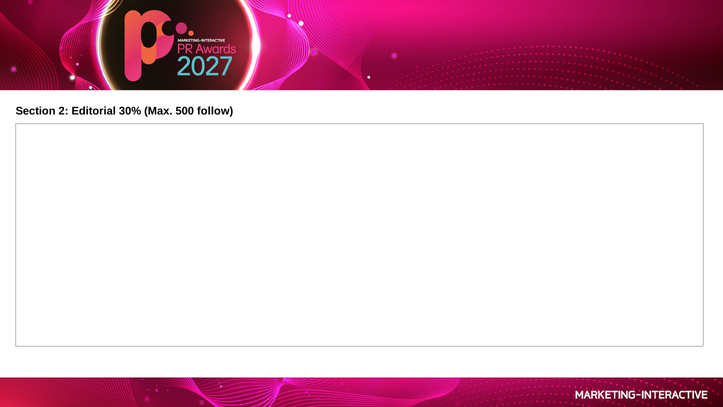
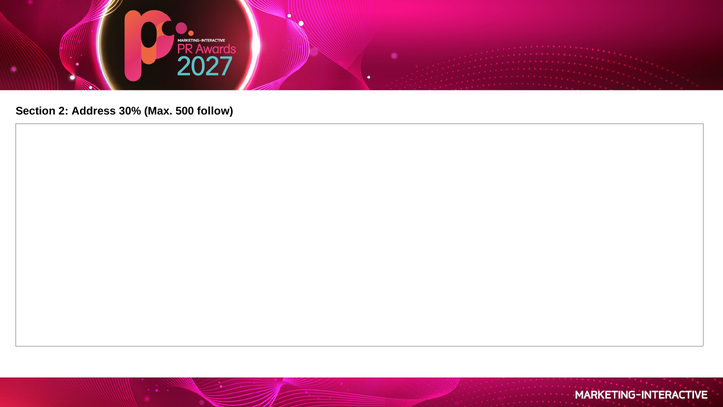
Editorial: Editorial -> Address
